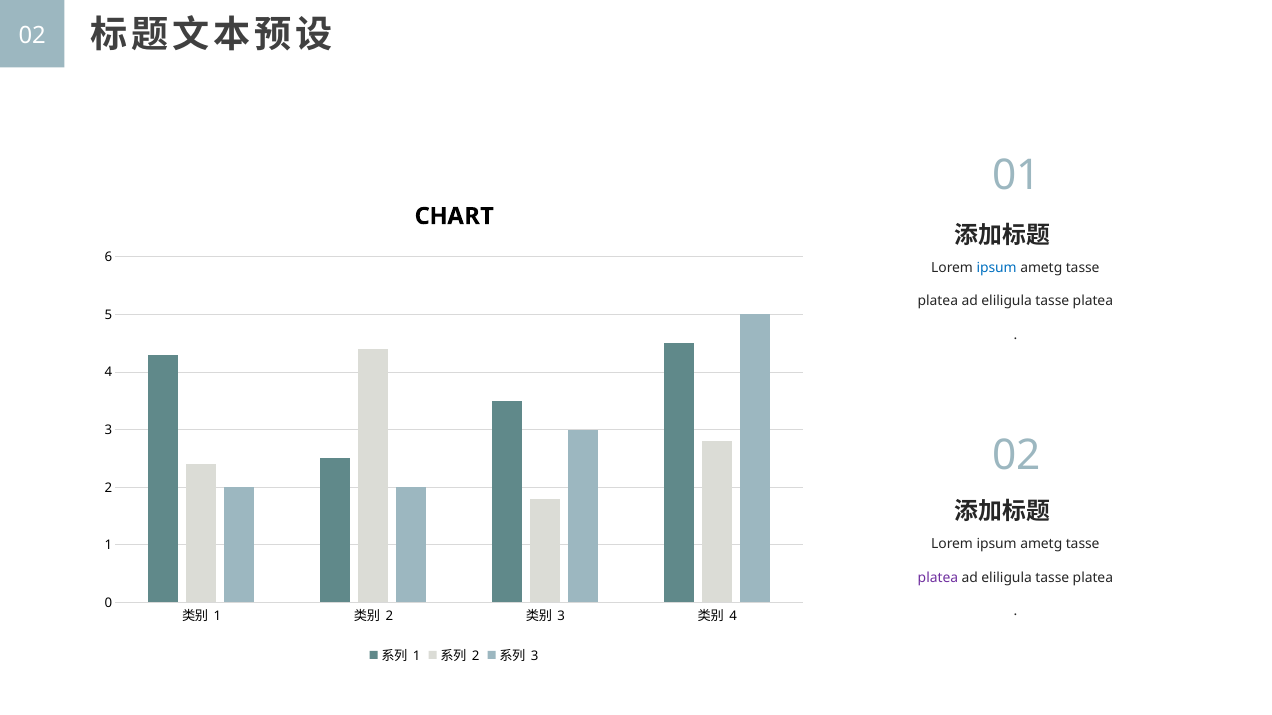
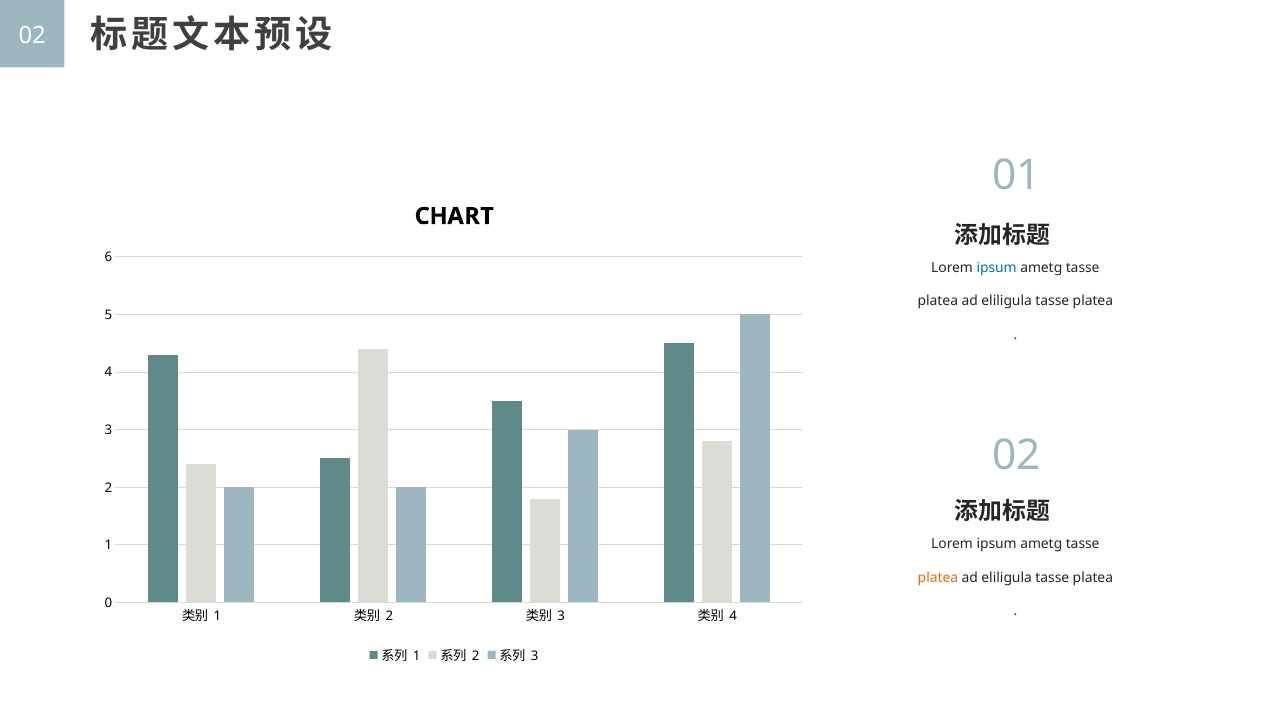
platea at (938, 578) colour: purple -> orange
